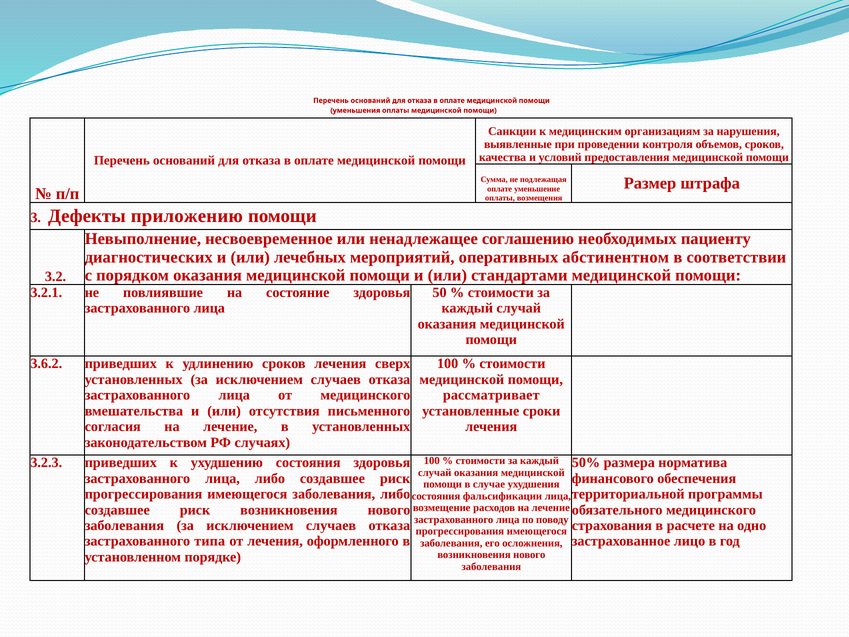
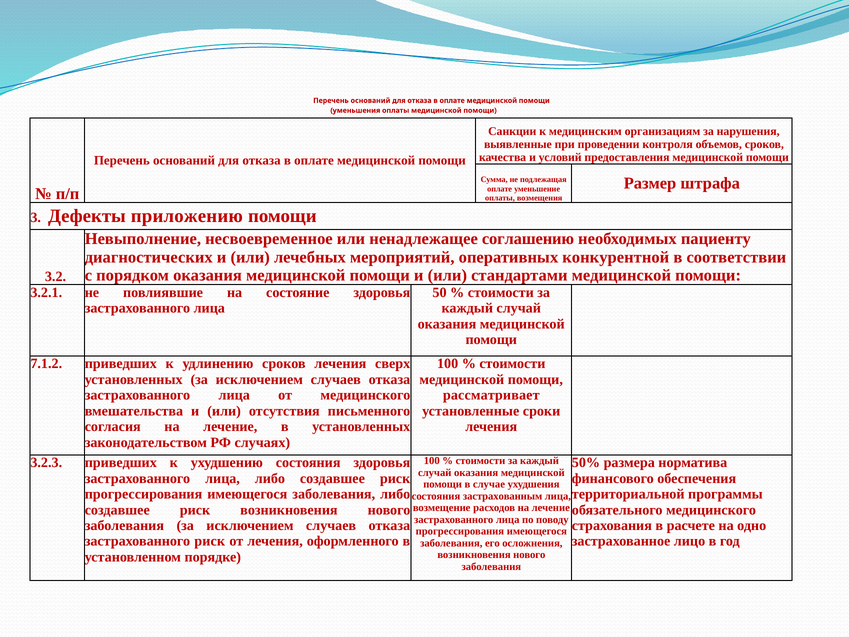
абстинентном: абстинентном -> конкурентной
3.6.2: 3.6.2 -> 7.1.2
фальсификации: фальсификации -> застрахованным
застрахованного типа: типа -> риск
